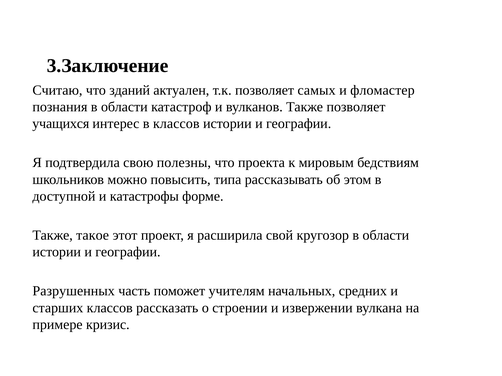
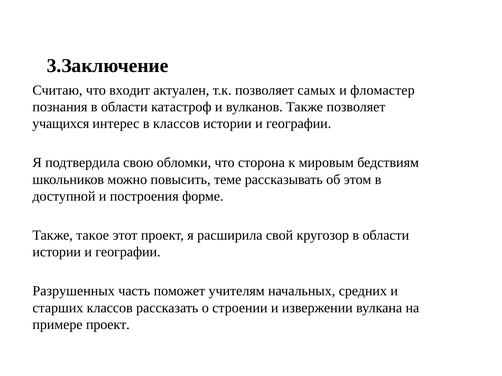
зданий: зданий -> входит
полезны: полезны -> обломки
проекта: проекта -> сторона
типа: типа -> теме
катастрофы: катастрофы -> построения
примере кризис: кризис -> проект
